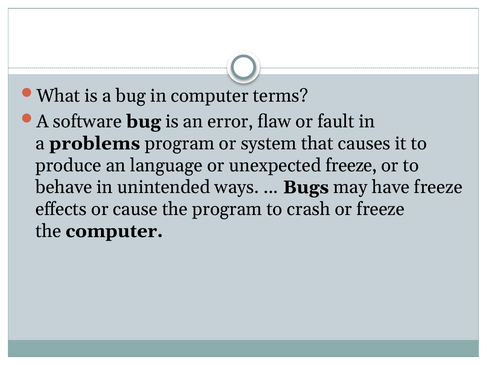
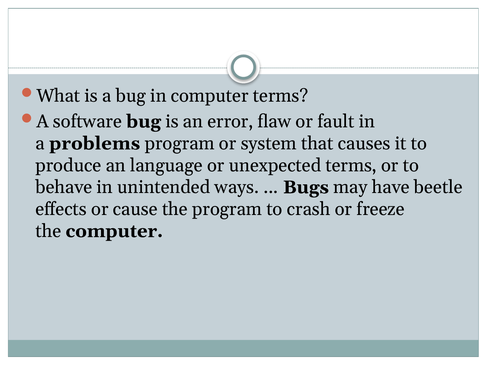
unexpected freeze: freeze -> terms
have freeze: freeze -> beetle
